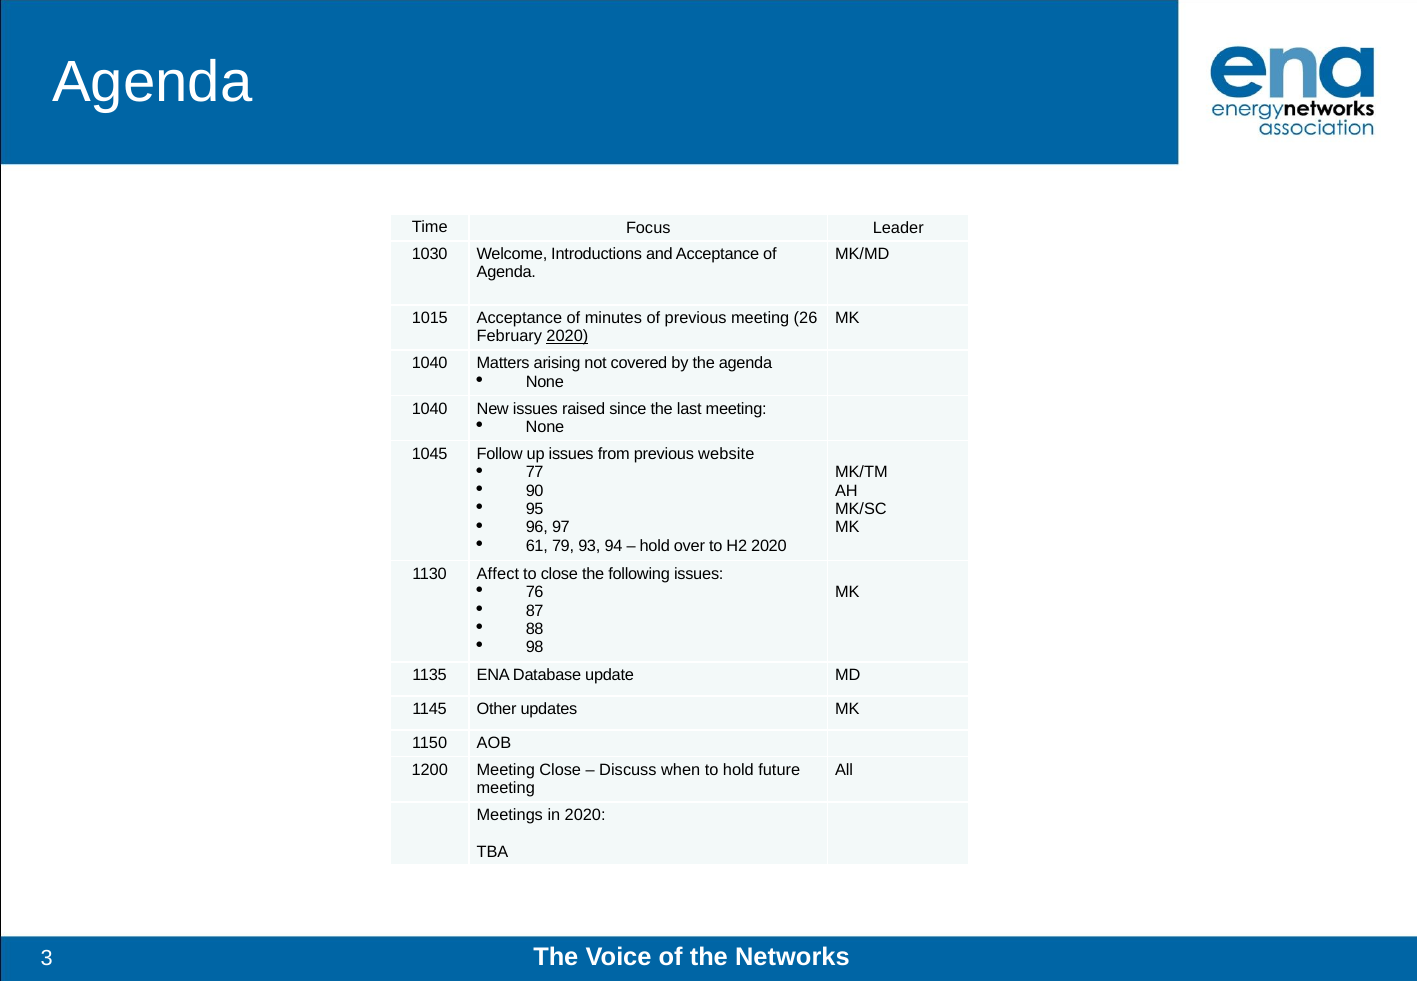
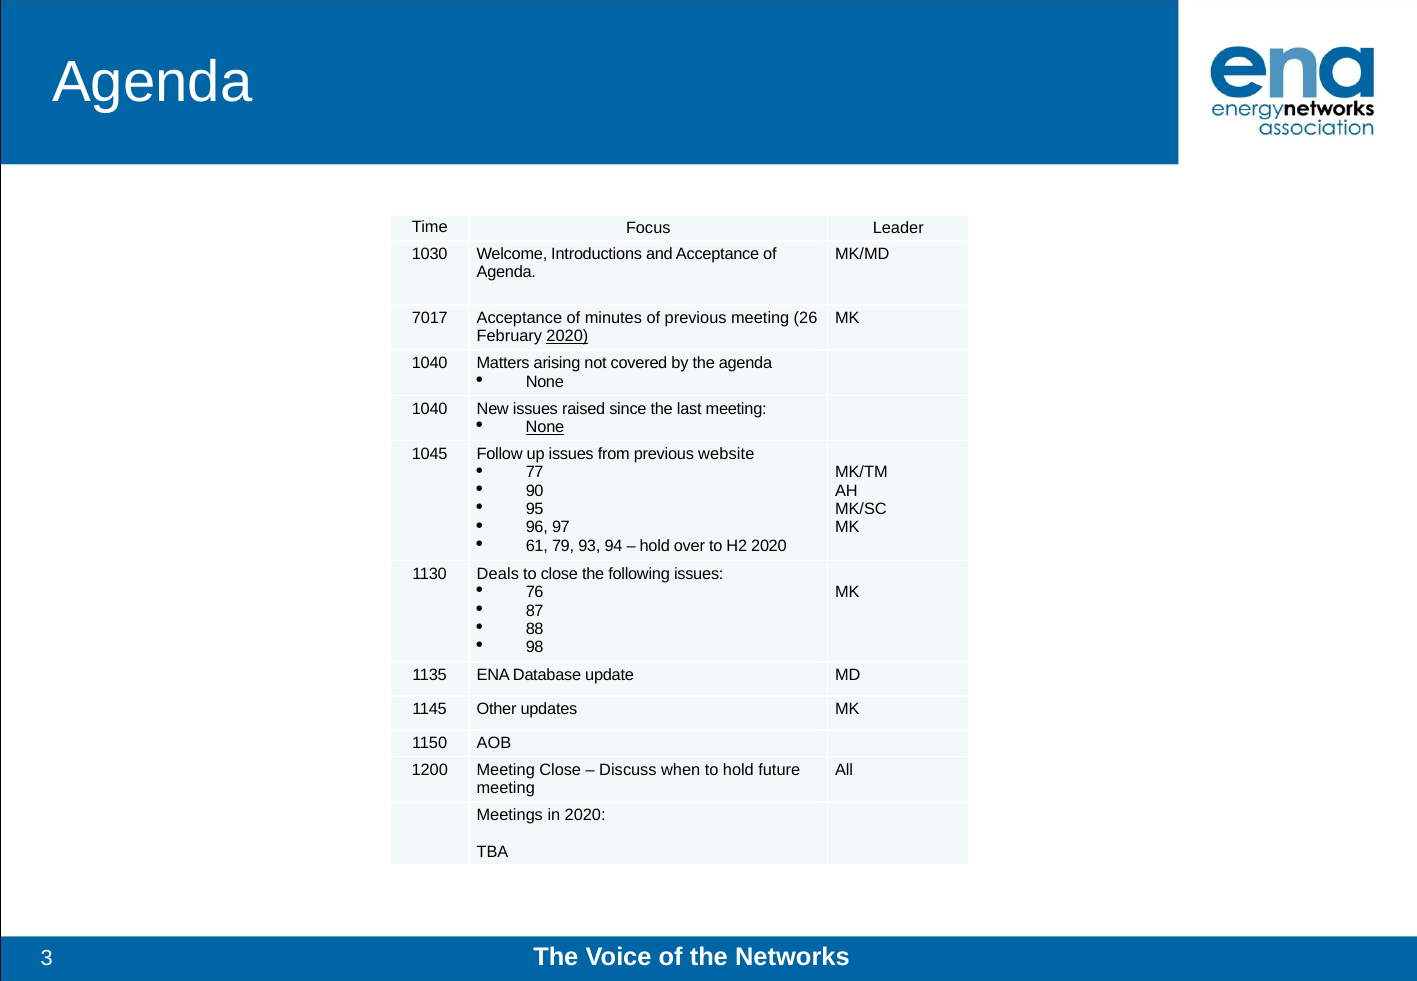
1015: 1015 -> 7017
None at (545, 427) underline: none -> present
Affect: Affect -> Deals
